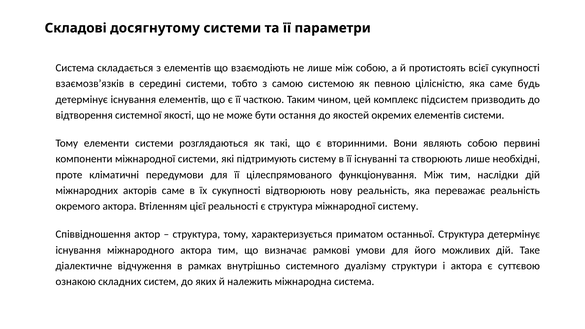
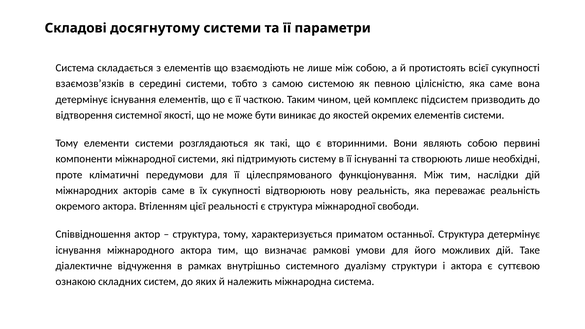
будь: будь -> вона
остання: остання -> виникає
міжнародної систему: систему -> свободи
